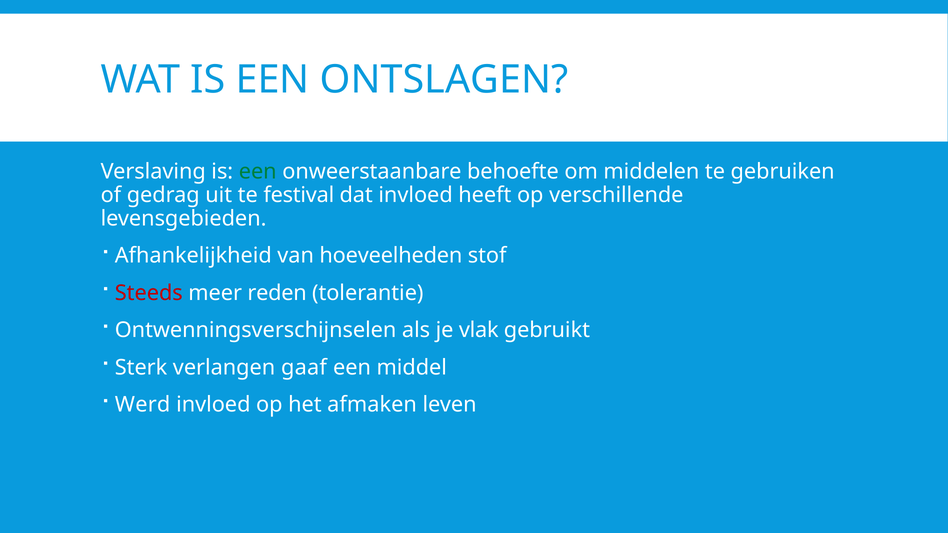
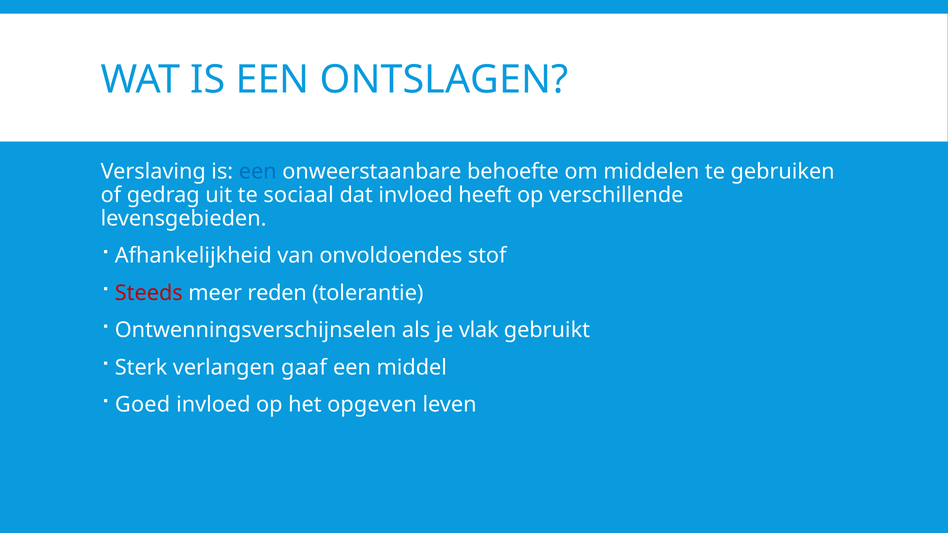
een at (258, 172) colour: green -> blue
festival: festival -> sociaal
hoeveelheden: hoeveelheden -> onvoldoendes
Werd: Werd -> Goed
afmaken: afmaken -> opgeven
